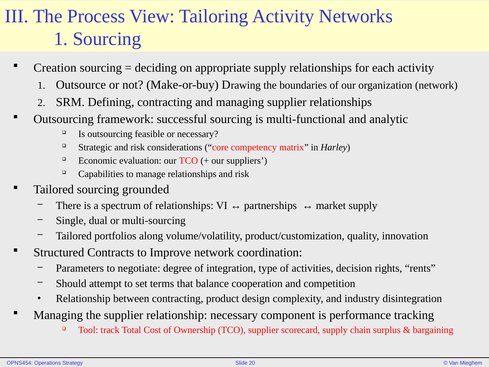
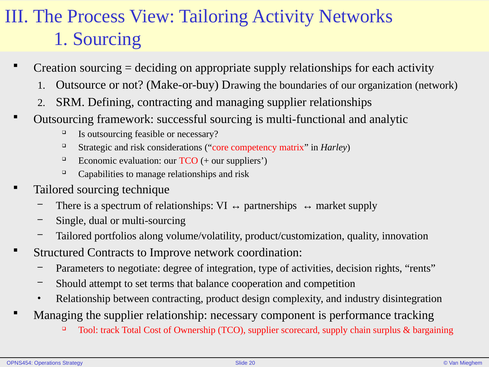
grounded: grounded -> technique
